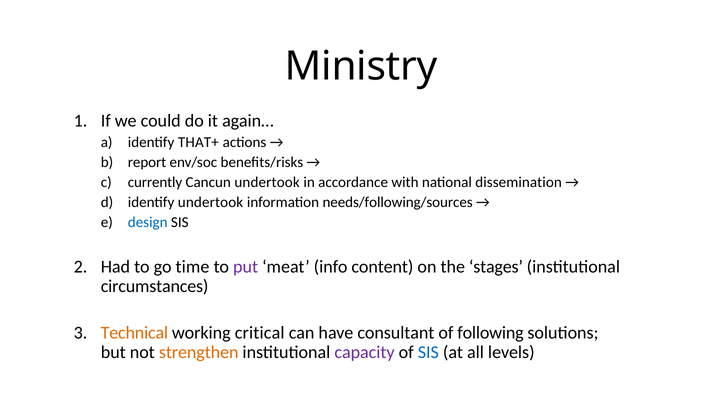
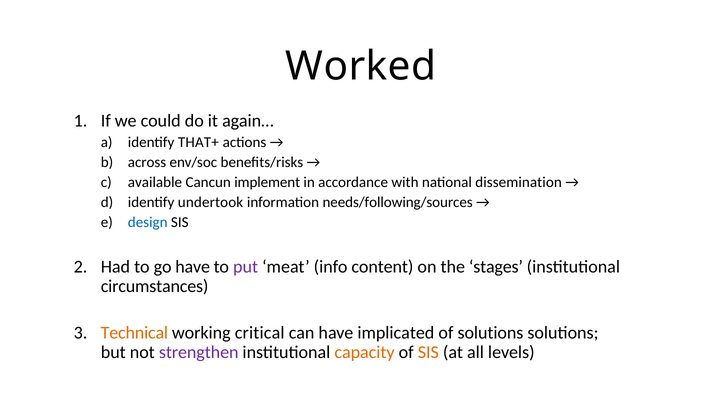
Ministry: Ministry -> Worked
report: report -> across
currently: currently -> available
Cancun undertook: undertook -> implement
go time: time -> have
consultant: consultant -> implicated
of following: following -> solutions
strengthen colour: orange -> purple
capacity colour: purple -> orange
SIS at (428, 353) colour: blue -> orange
